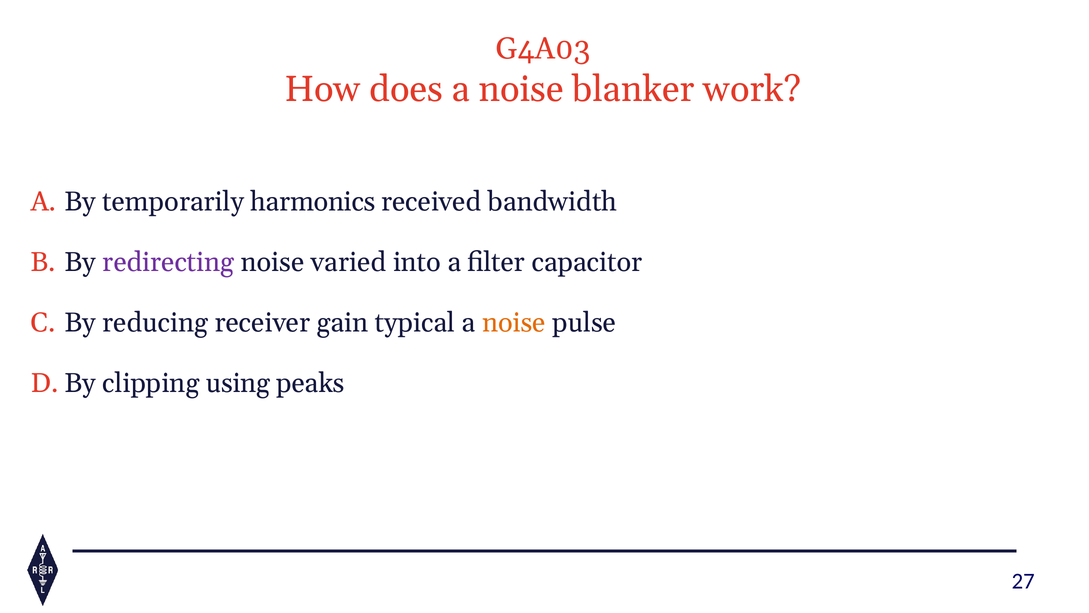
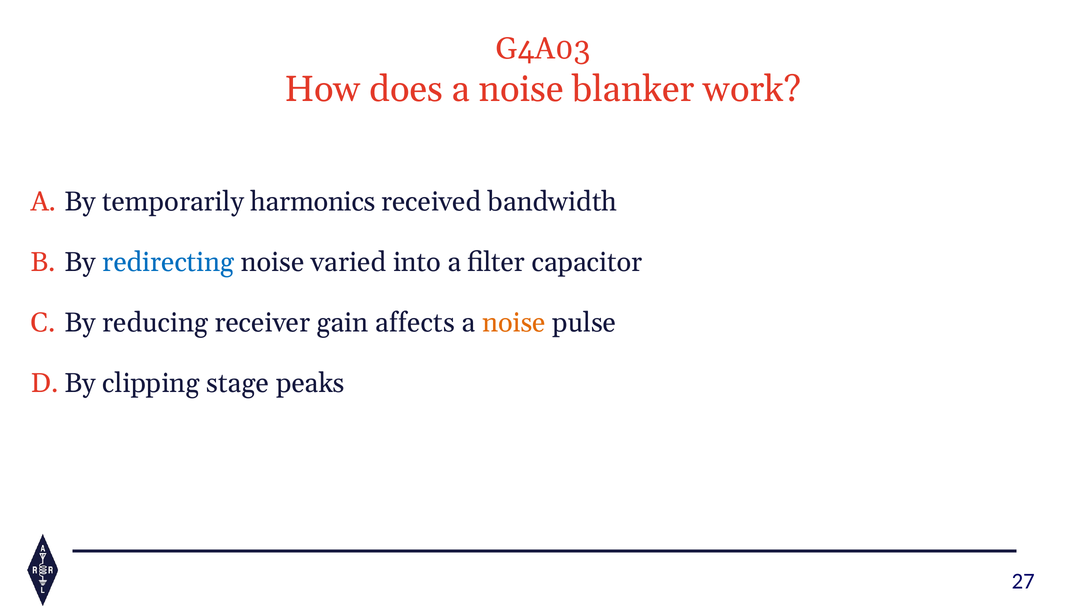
redirecting colour: purple -> blue
typical: typical -> affects
using: using -> stage
